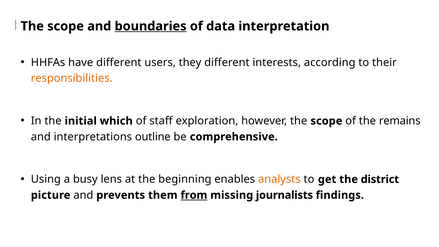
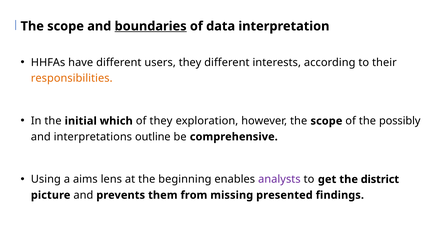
of staff: staff -> they
remains: remains -> possibly
busy: busy -> aims
analysts colour: orange -> purple
from underline: present -> none
journalists: journalists -> presented
